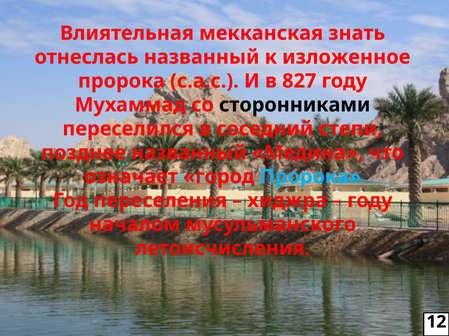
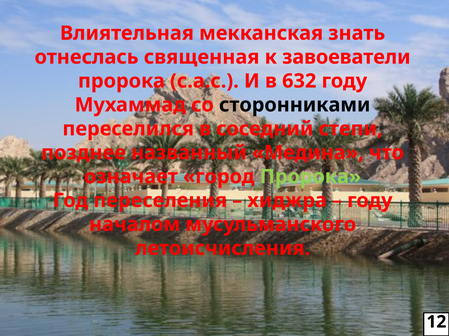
отнеслась названный: названный -> священная
изложенное: изложенное -> завоеватели
827: 827 -> 632
Пророка at (310, 177) colour: light blue -> light green
